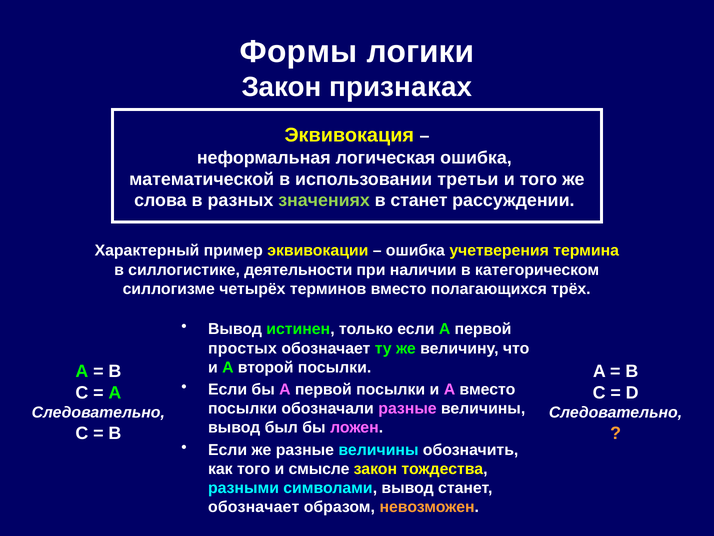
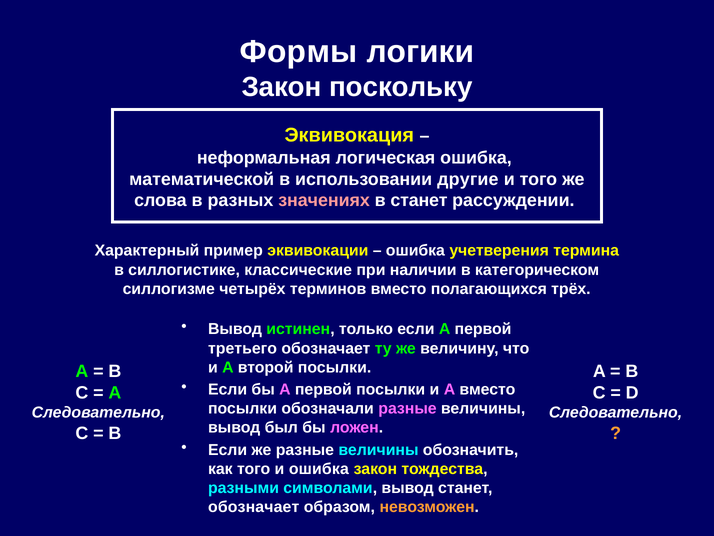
признаках: признаках -> поскольку
третьи: третьи -> другие
значениях colour: light green -> pink
деятельности: деятельности -> классические
простых: простых -> третьего
и смысле: смысле -> ошибка
